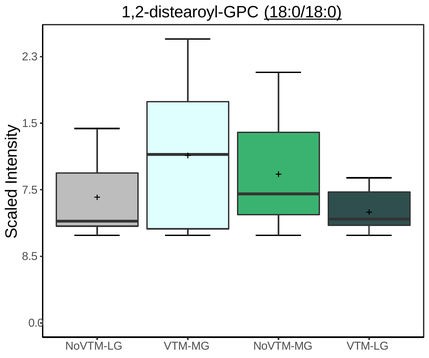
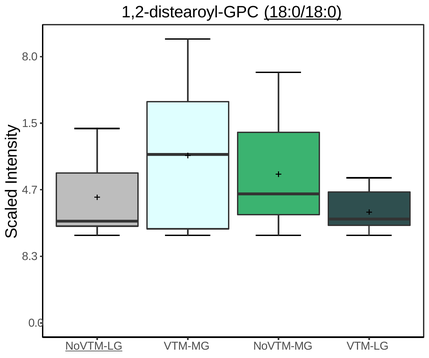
2.3: 2.3 -> 8.0
7.5: 7.5 -> 4.7
8.5: 8.5 -> 8.3
NoVTM-LG underline: none -> present
